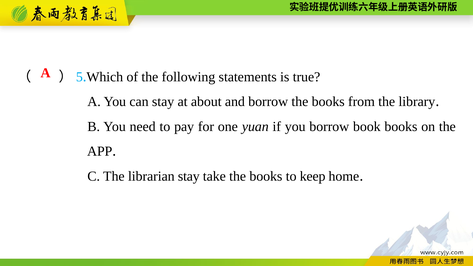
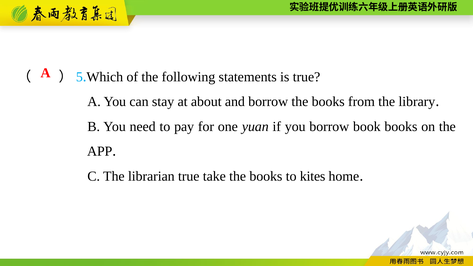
librarian stay: stay -> true
keep: keep -> kites
